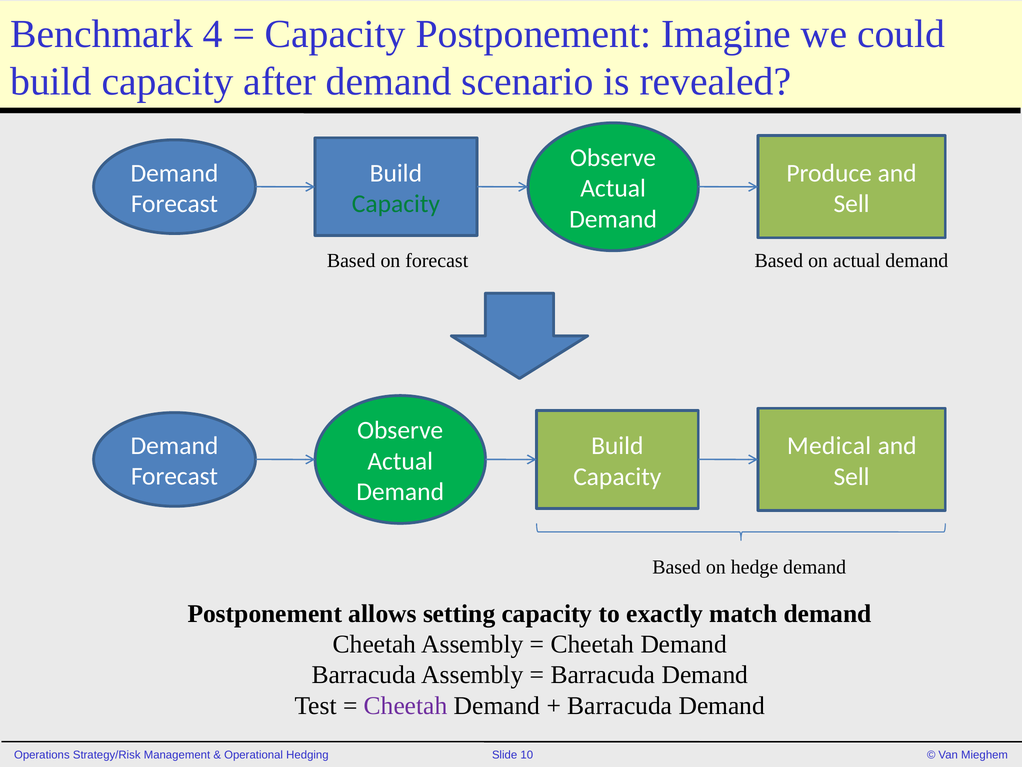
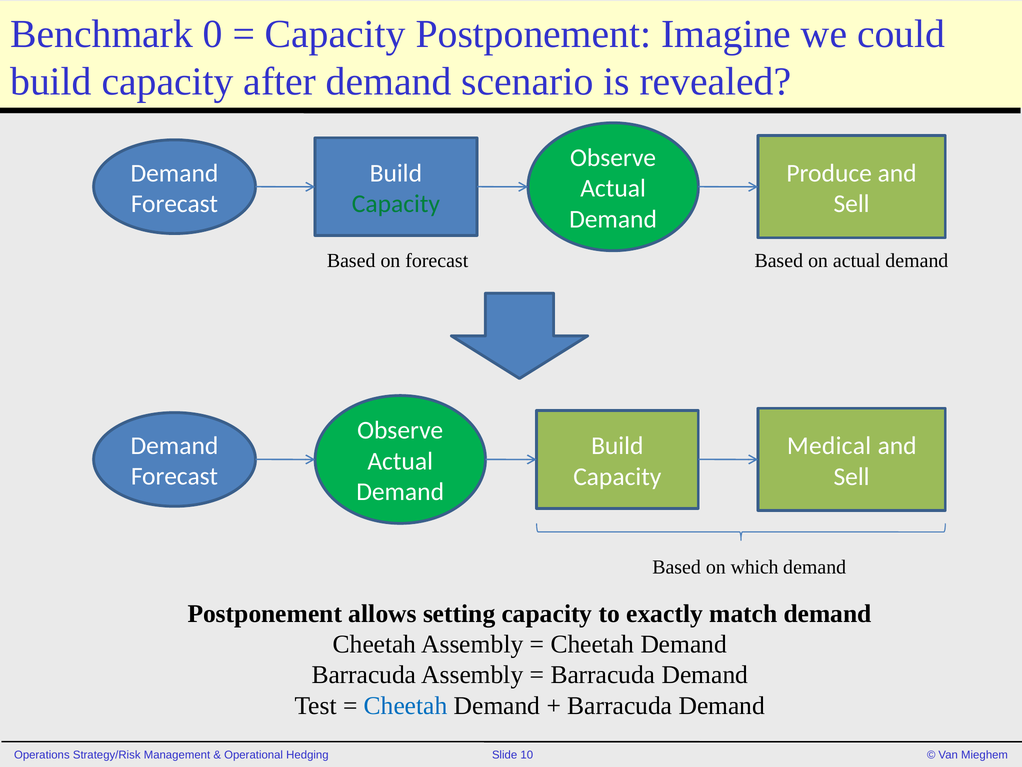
4: 4 -> 0
hedge: hedge -> which
Cheetah at (406, 705) colour: purple -> blue
